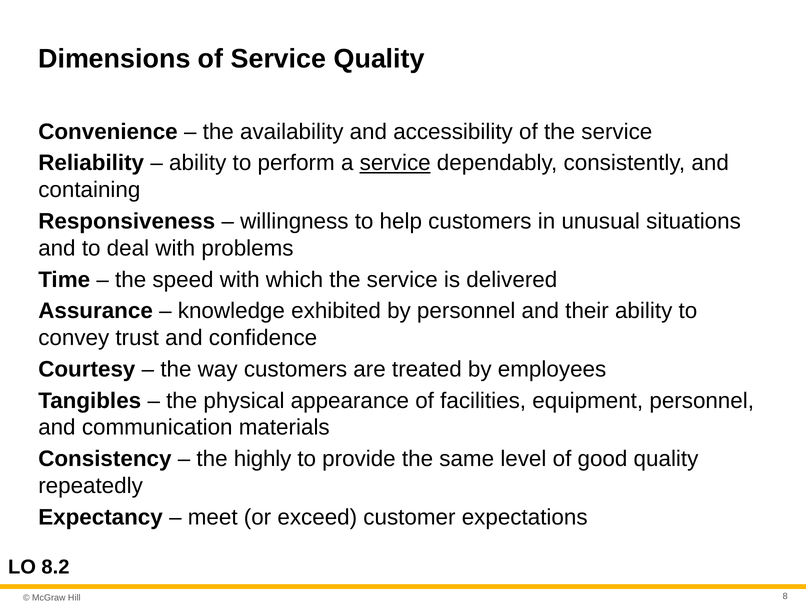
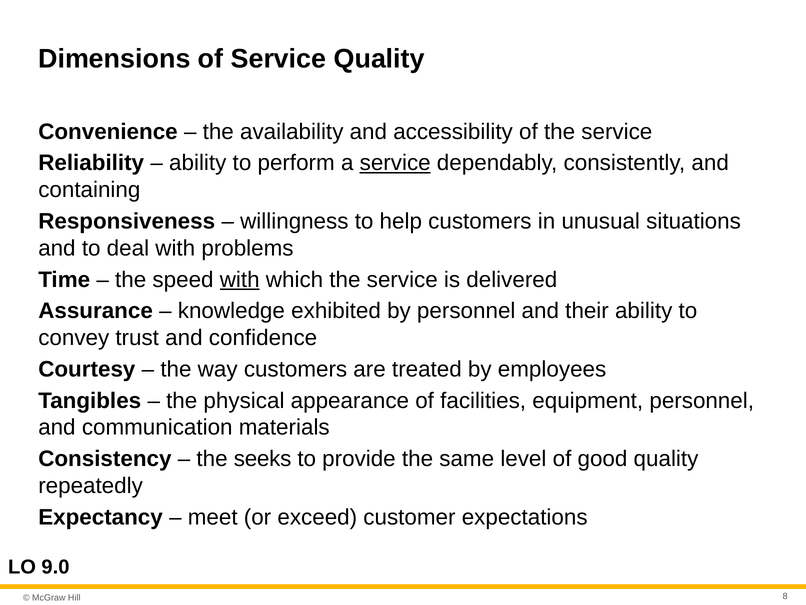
with at (240, 279) underline: none -> present
highly: highly -> seeks
8.2: 8.2 -> 9.0
